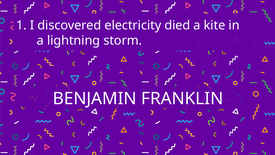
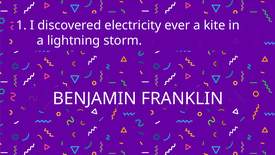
died: died -> ever
